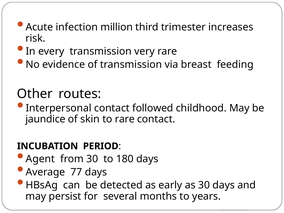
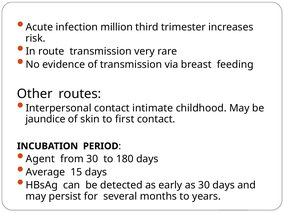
every: every -> route
followed: followed -> intimate
to rare: rare -> first
77: 77 -> 15
